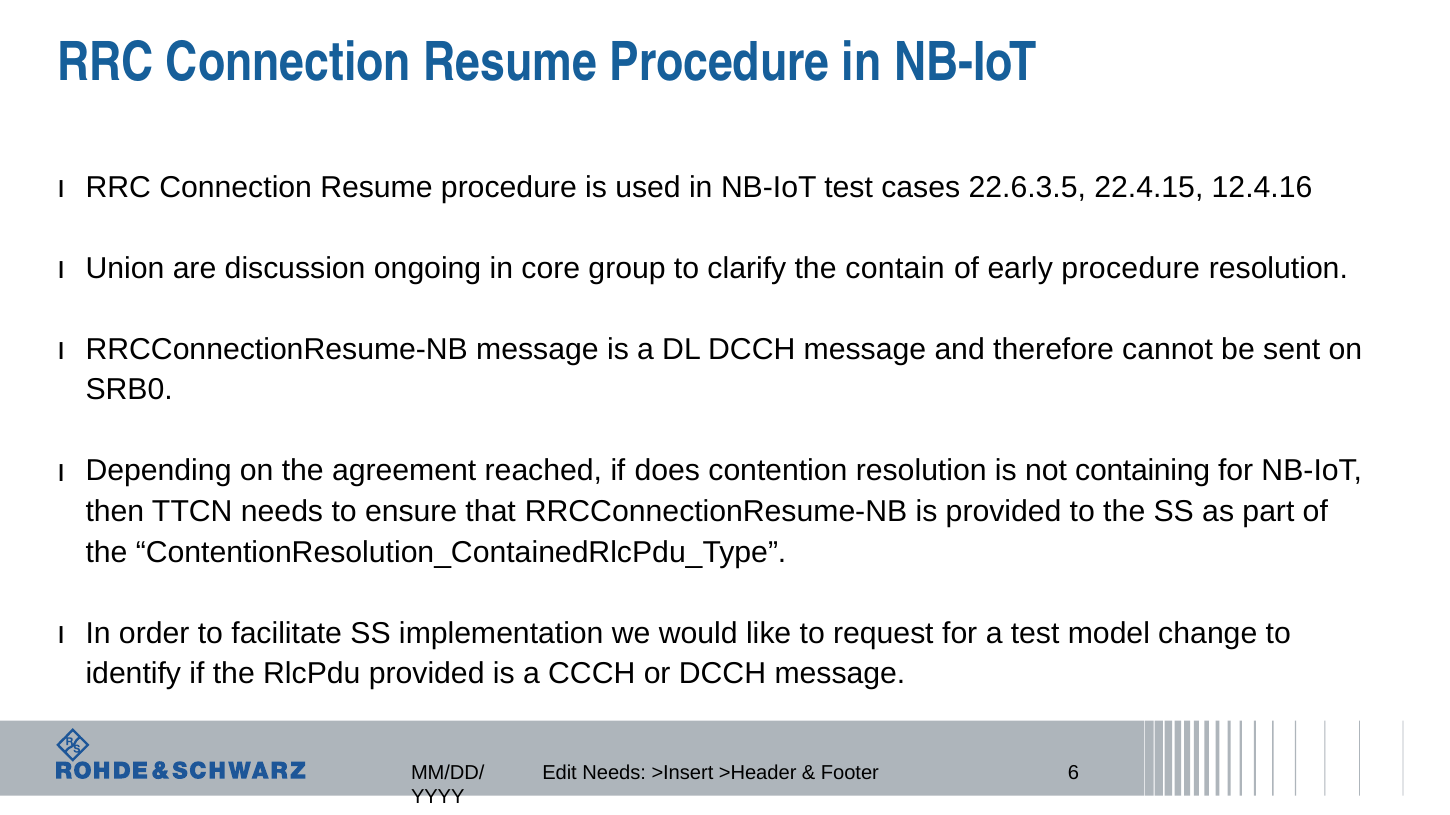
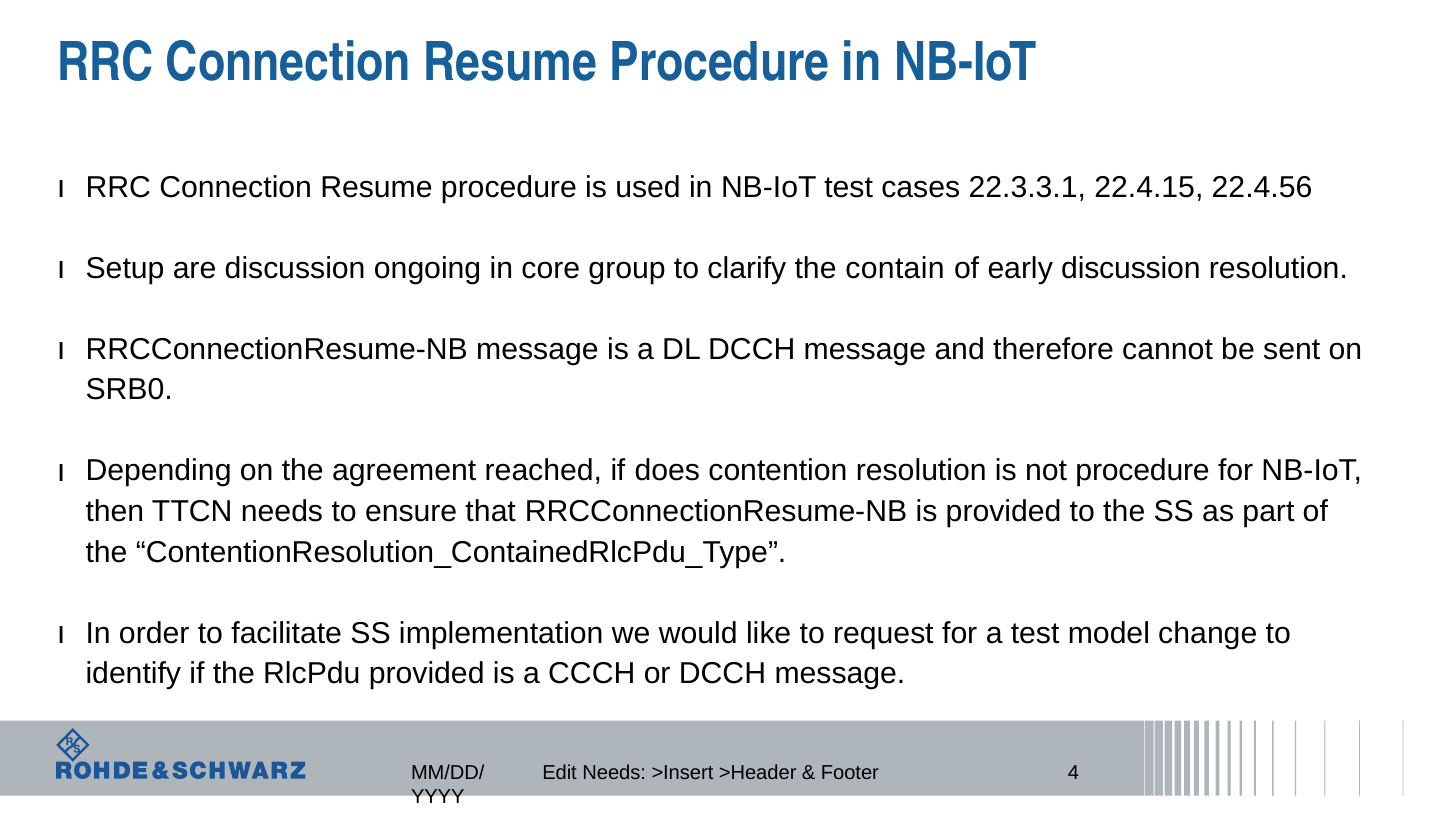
22.6.3.5: 22.6.3.5 -> 22.3.3.1
12.4.16: 12.4.16 -> 22.4.56
Union: Union -> Setup
early procedure: procedure -> discussion
not containing: containing -> procedure
6: 6 -> 4
